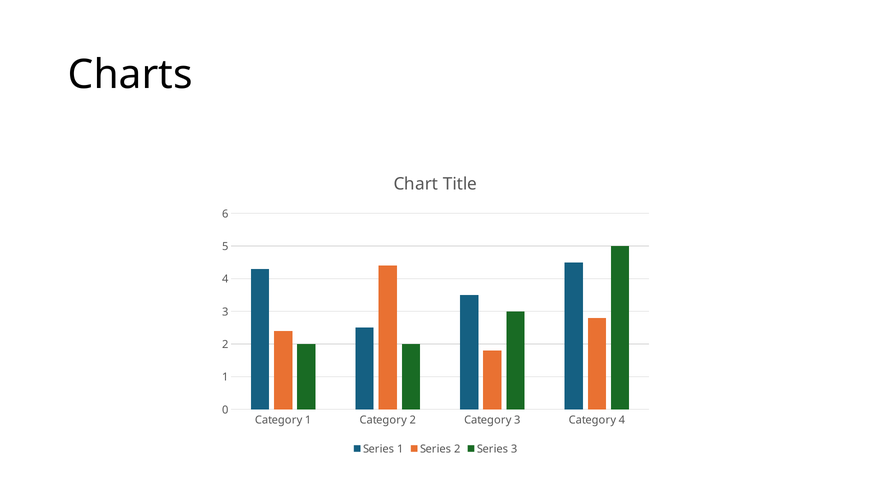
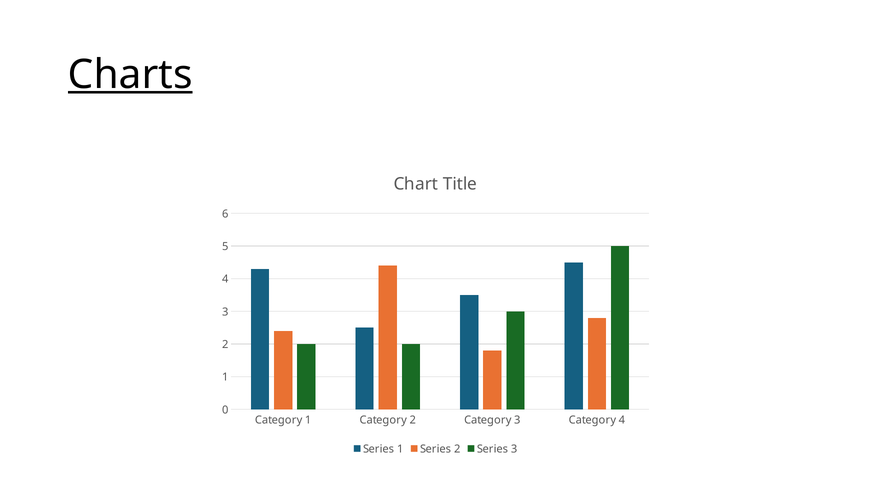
Charts underline: none -> present
